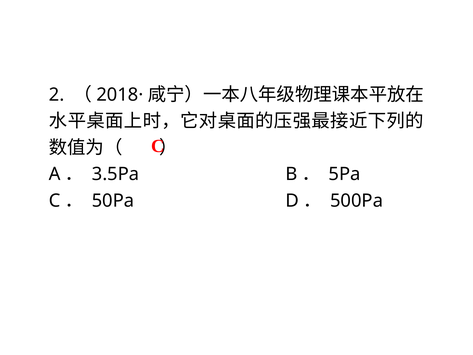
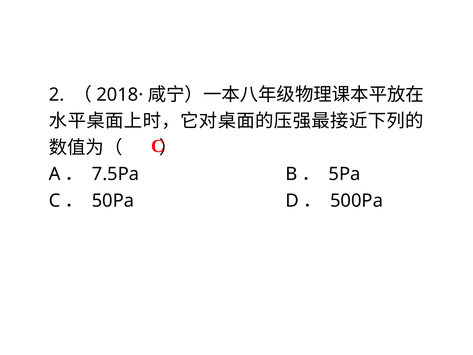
3.5Pa: 3.5Pa -> 7.5Pa
